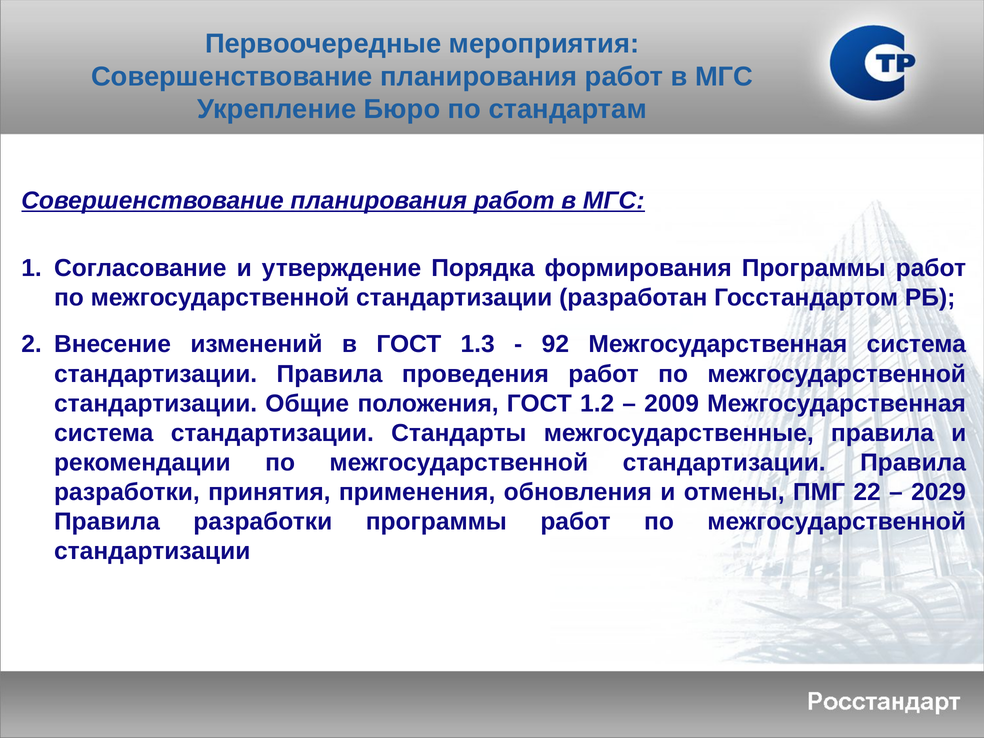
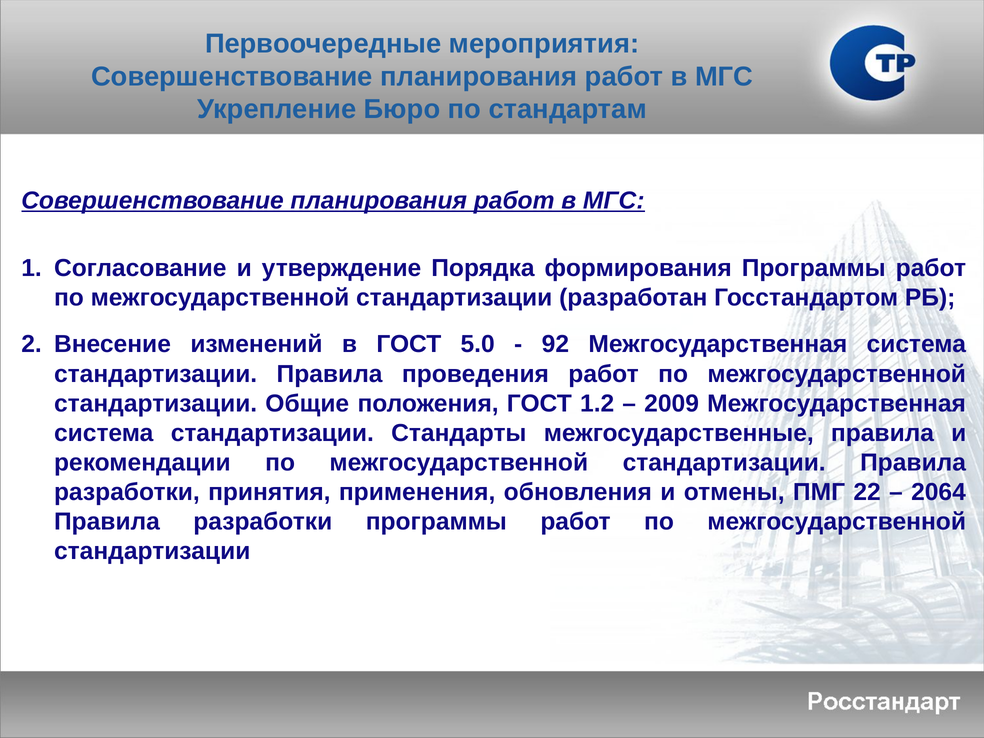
1.3: 1.3 -> 5.0
2029: 2029 -> 2064
